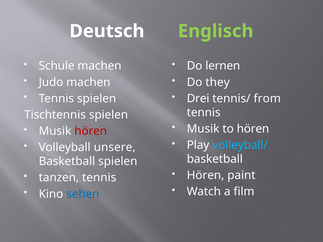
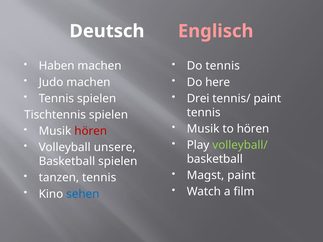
Englisch colour: light green -> pink
Schule: Schule -> Haben
Do lernen: lernen -> tennis
they: they -> here
tennis/ from: from -> paint
volleyball/ colour: light blue -> light green
Hören at (206, 175): Hören -> Magst
